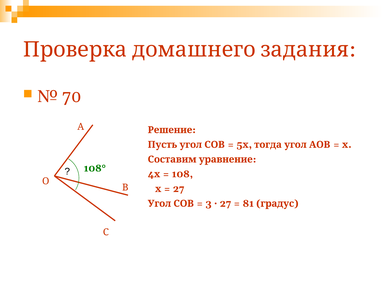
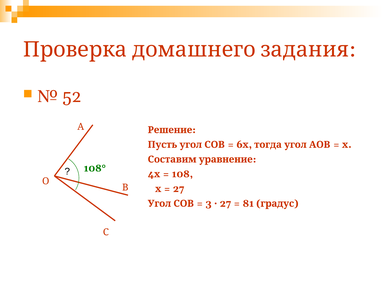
70: 70 -> 52
5: 5 -> 6
